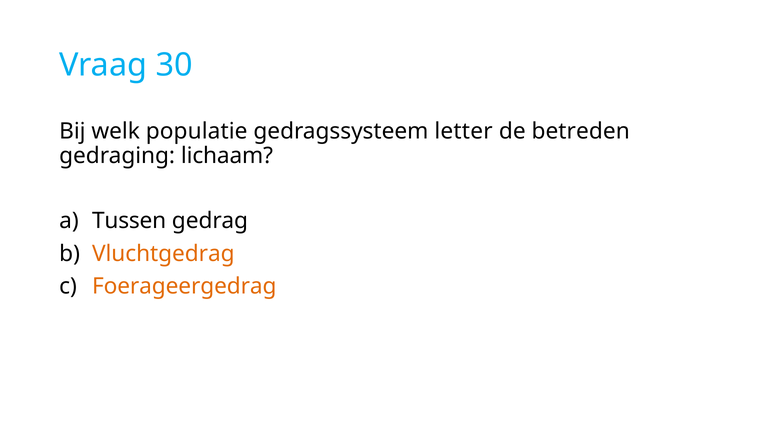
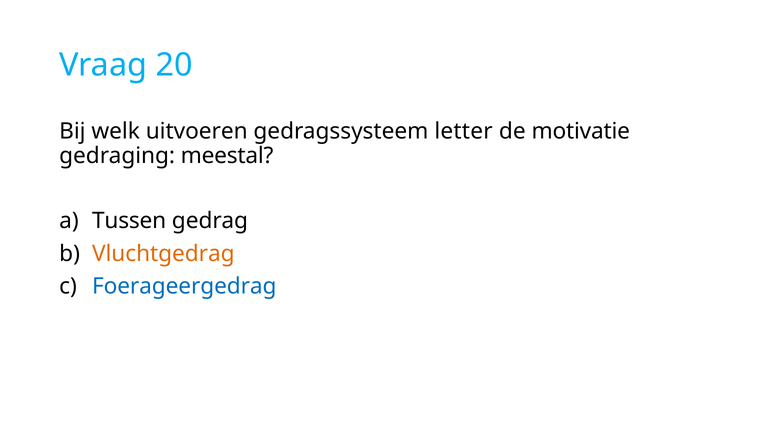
30: 30 -> 20
populatie: populatie -> uitvoeren
betreden: betreden -> motivatie
lichaam: lichaam -> meestal
Foerageergedrag colour: orange -> blue
